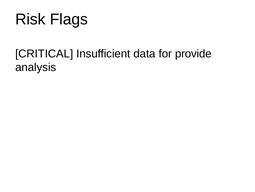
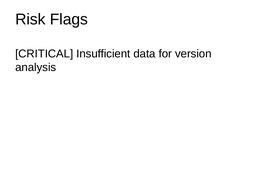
provide: provide -> version
